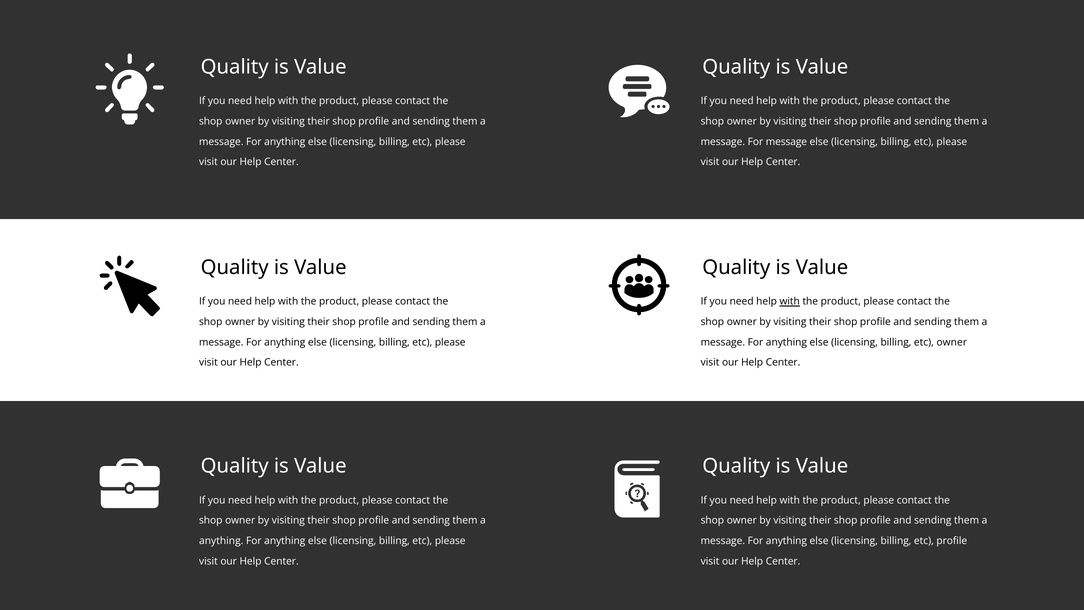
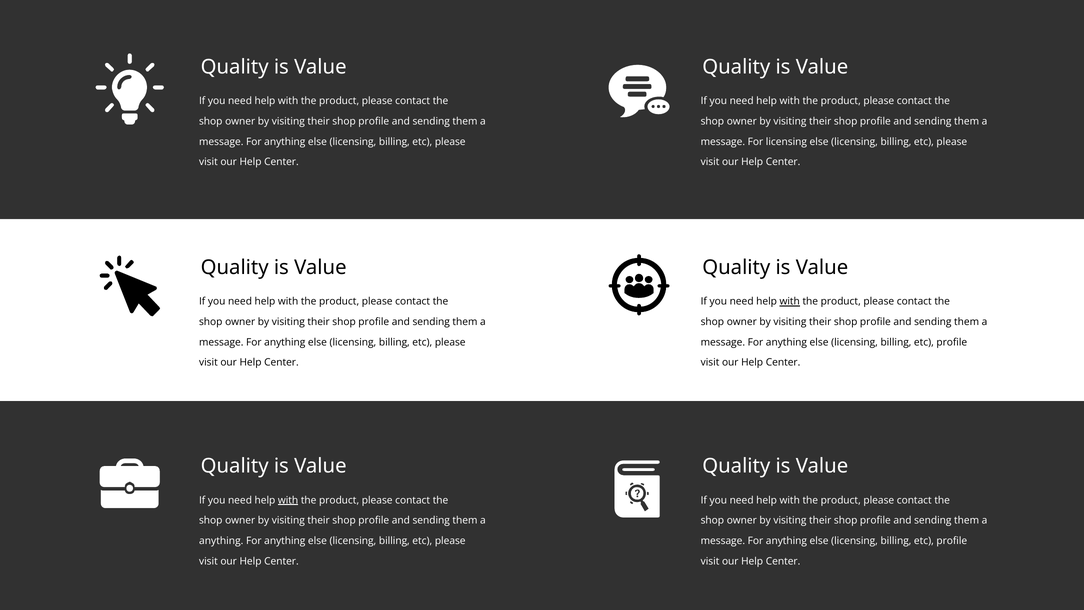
For message: message -> licensing
owner at (952, 342): owner -> profile
with at (288, 500) underline: none -> present
